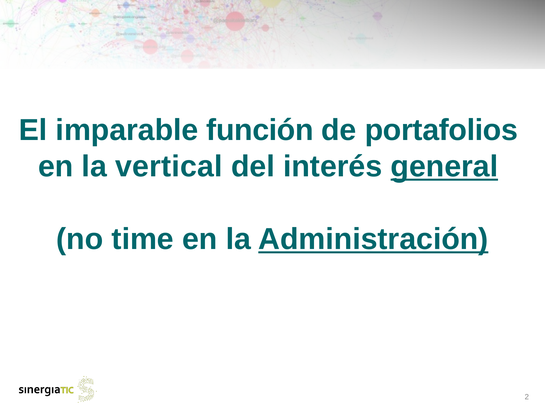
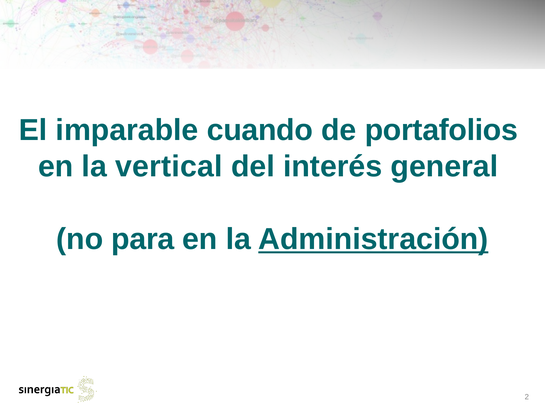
función: función -> cuando
general underline: present -> none
time: time -> para
